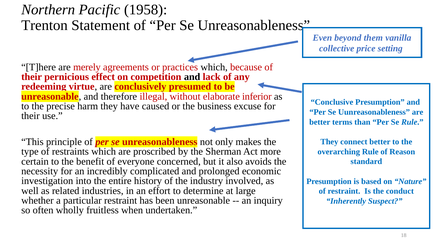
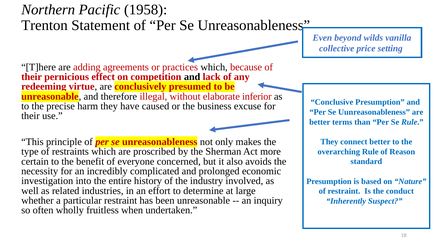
them: them -> wilds
merely: merely -> adding
